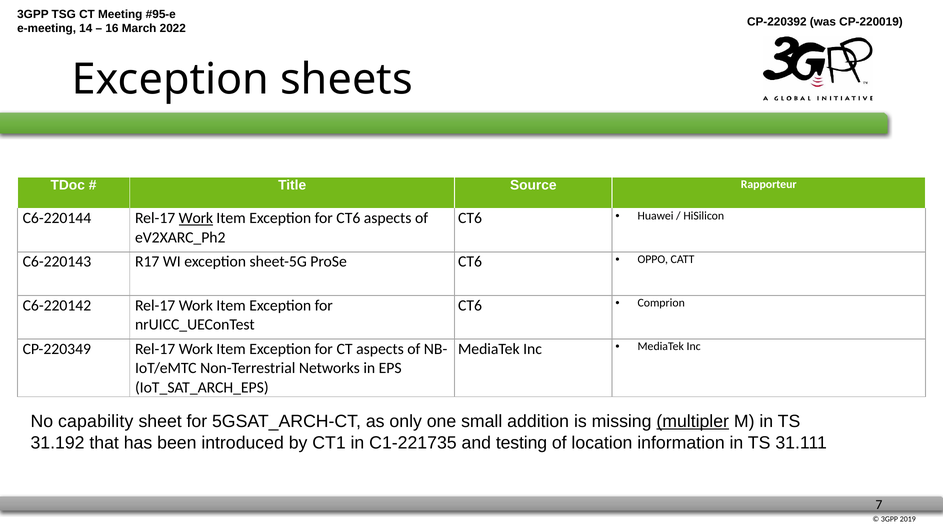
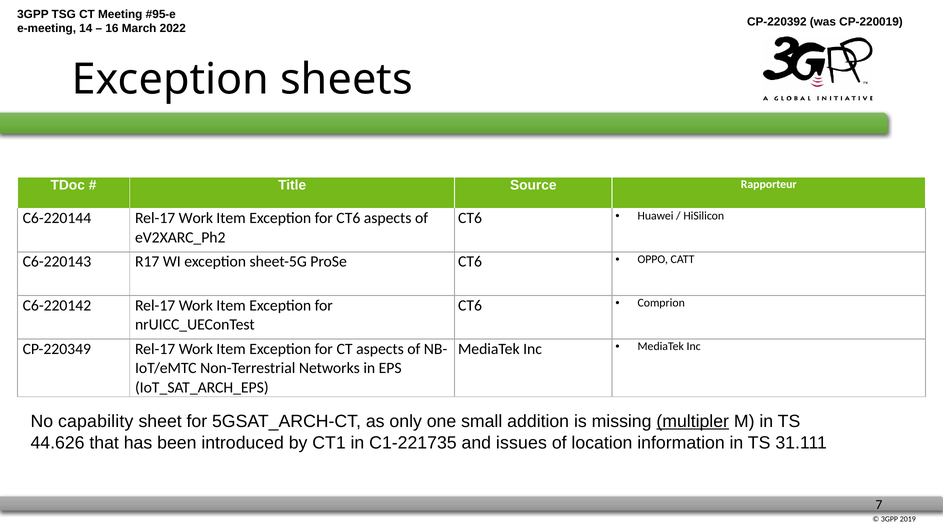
Work at (196, 218) underline: present -> none
31.192: 31.192 -> 44.626
testing: testing -> issues
